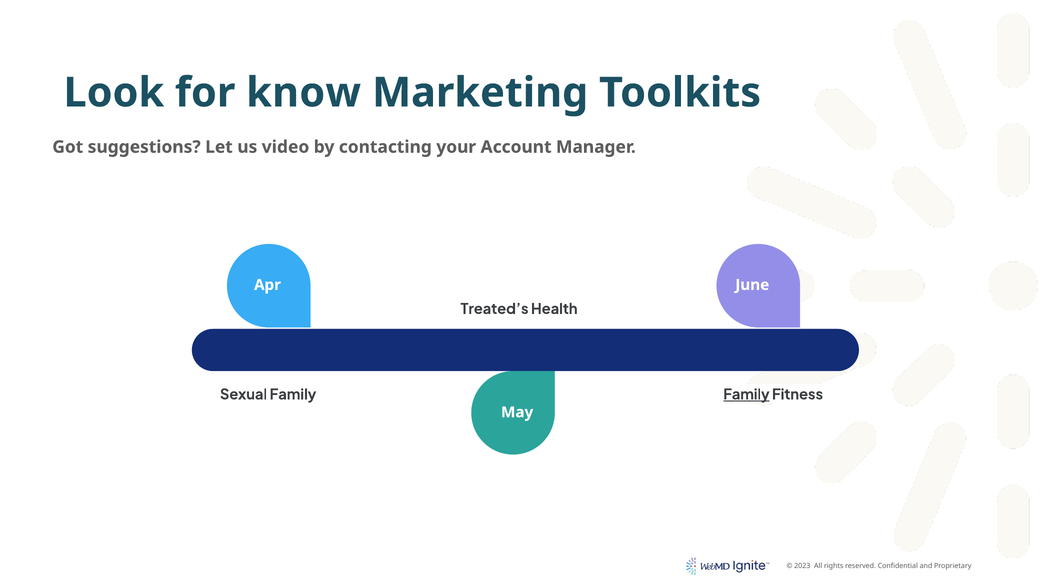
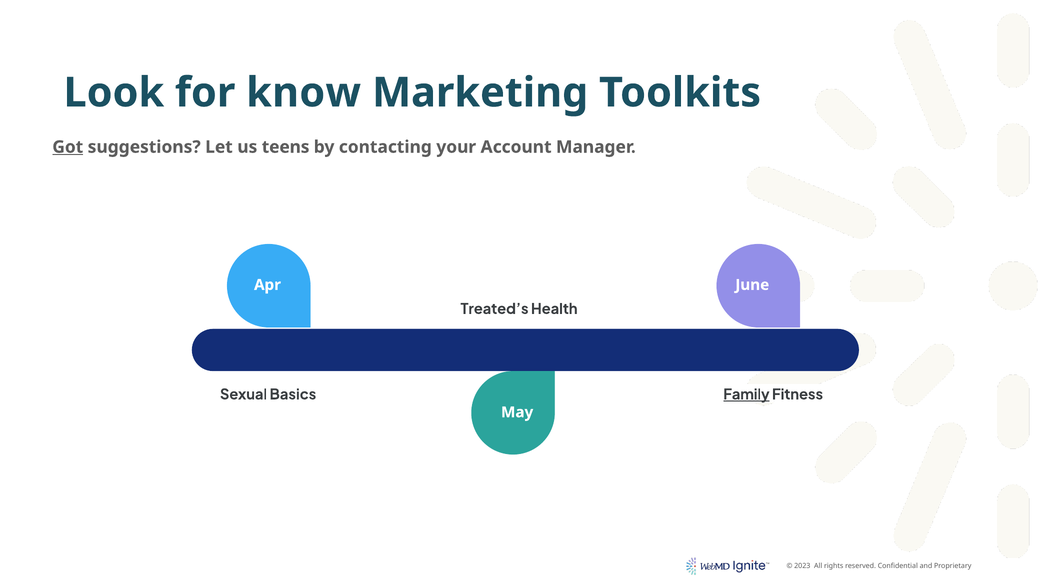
Got underline: none -> present
video: video -> teens
Sexual Family: Family -> Basics
